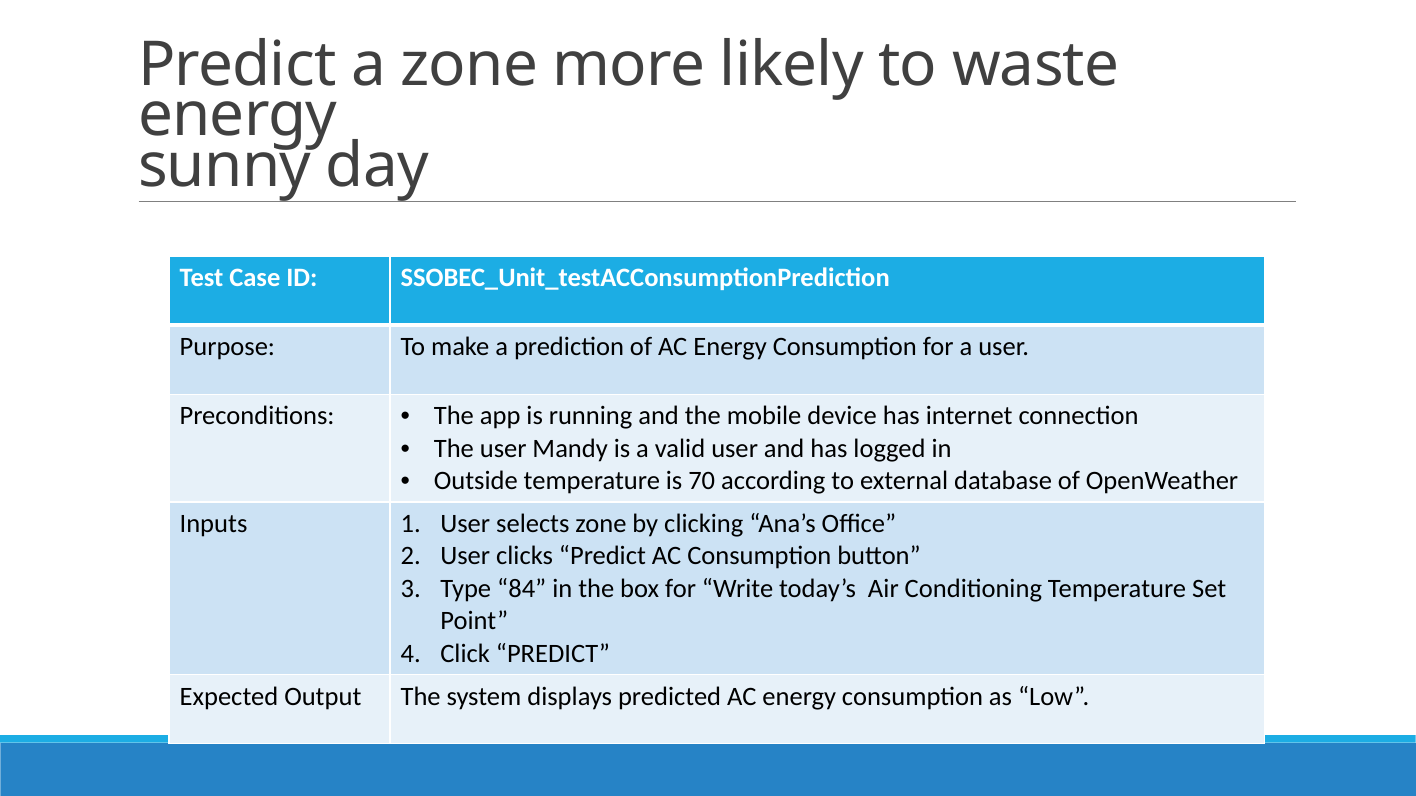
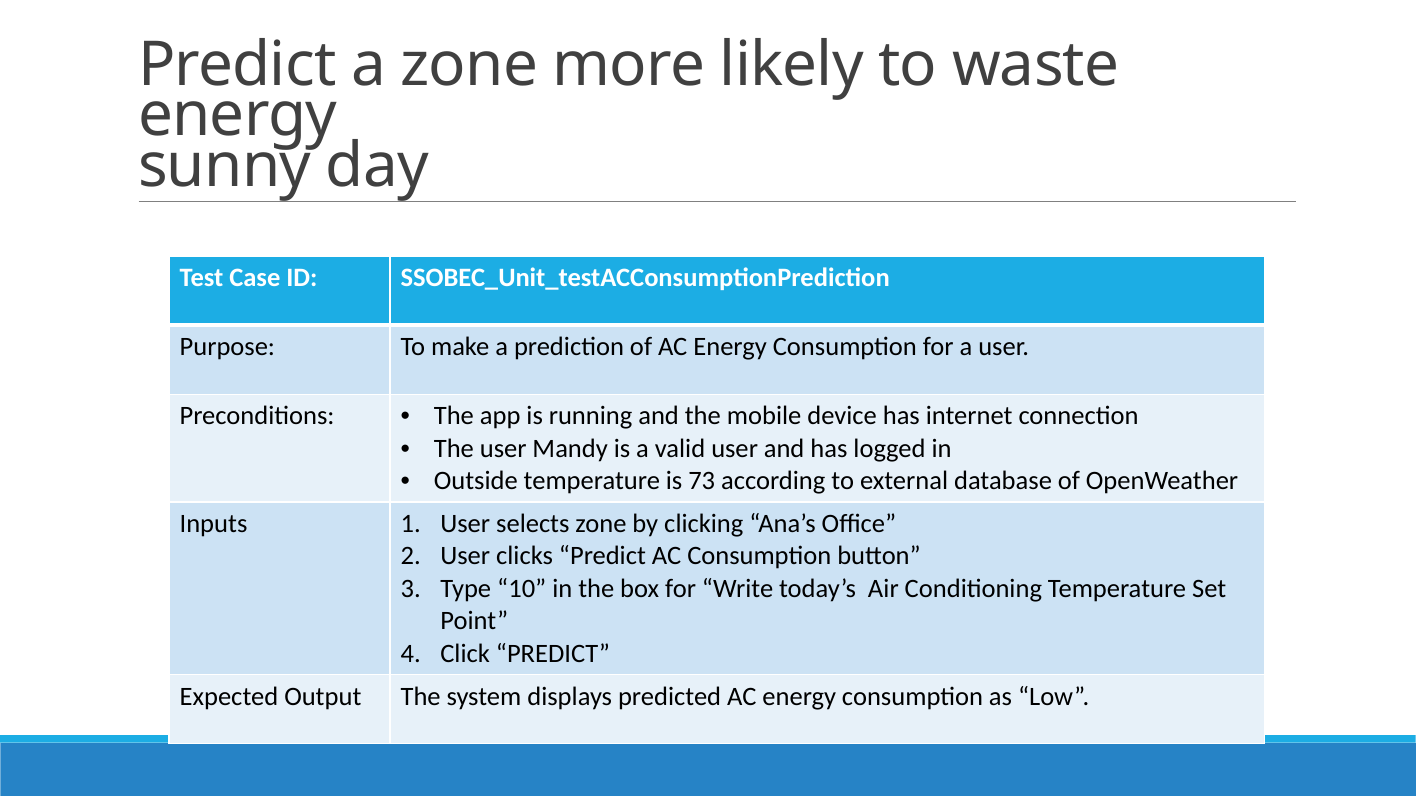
70: 70 -> 73
84: 84 -> 10
